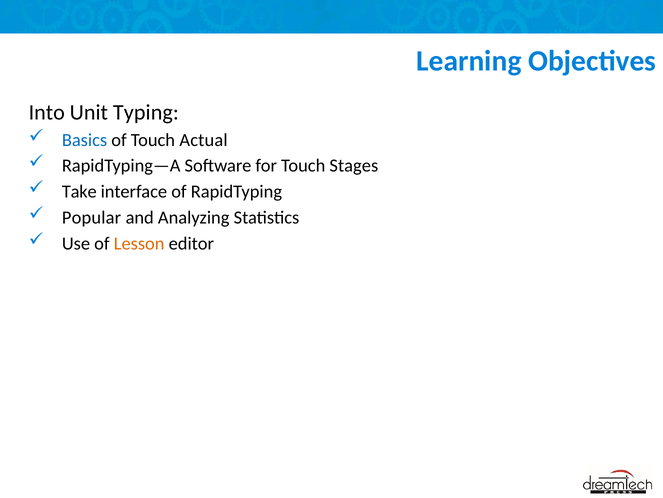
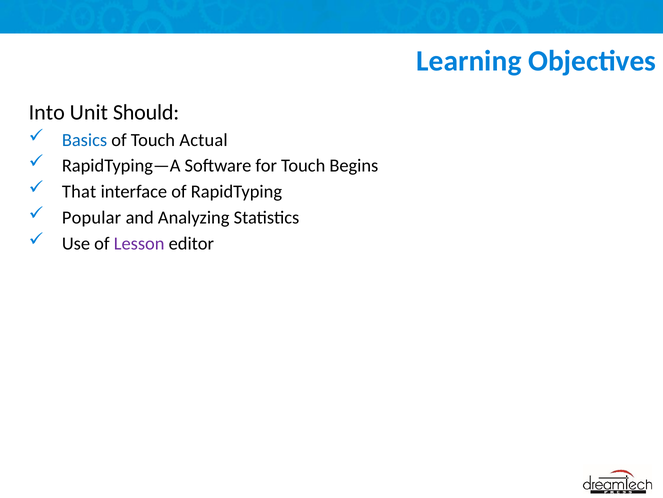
Typing: Typing -> Should
Stages: Stages -> Begins
Take: Take -> That
Lesson colour: orange -> purple
